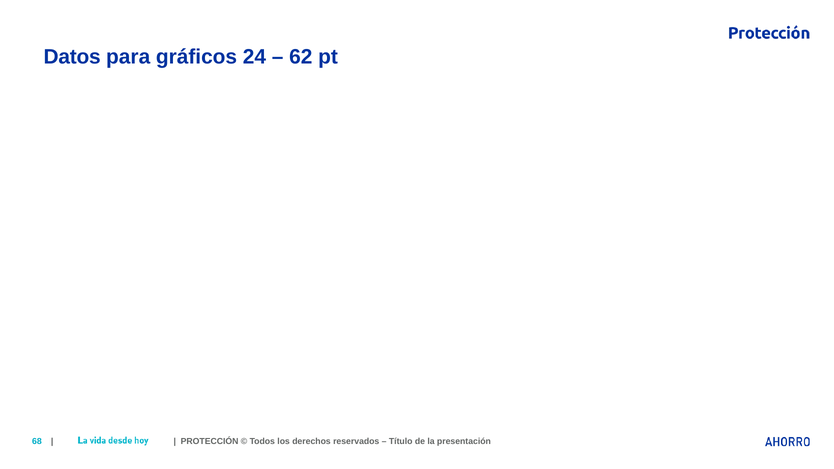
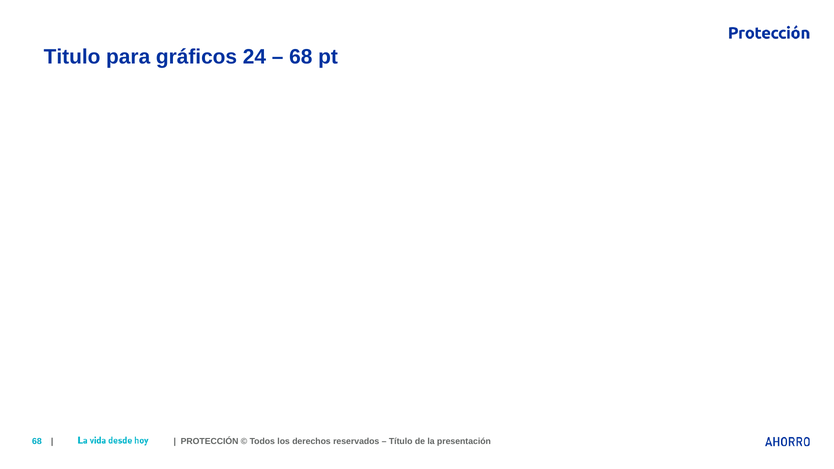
Datos: Datos -> Titulo
62 at (301, 57): 62 -> 68
